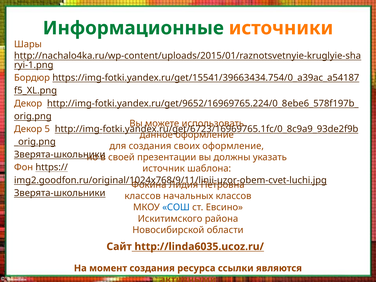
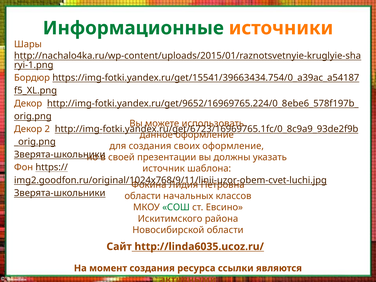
5: 5 -> 2
классов at (143, 196): классов -> области
СОШ colour: blue -> green
